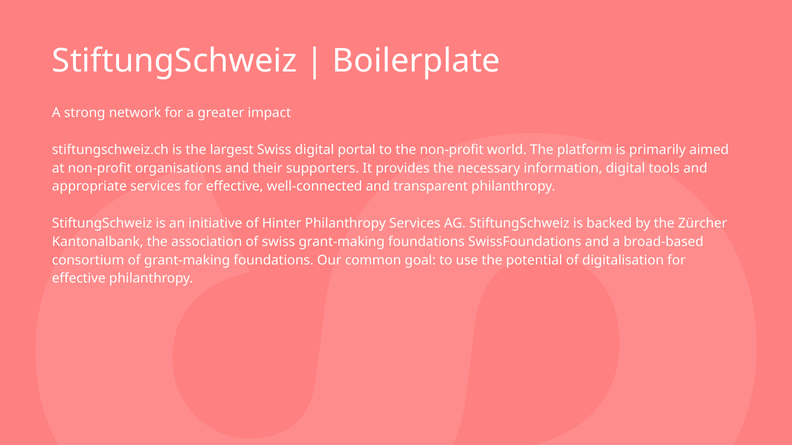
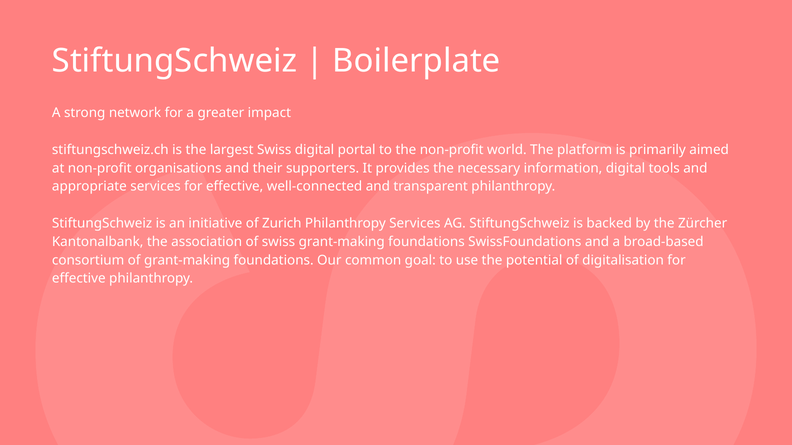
Hinter: Hinter -> Zurich
